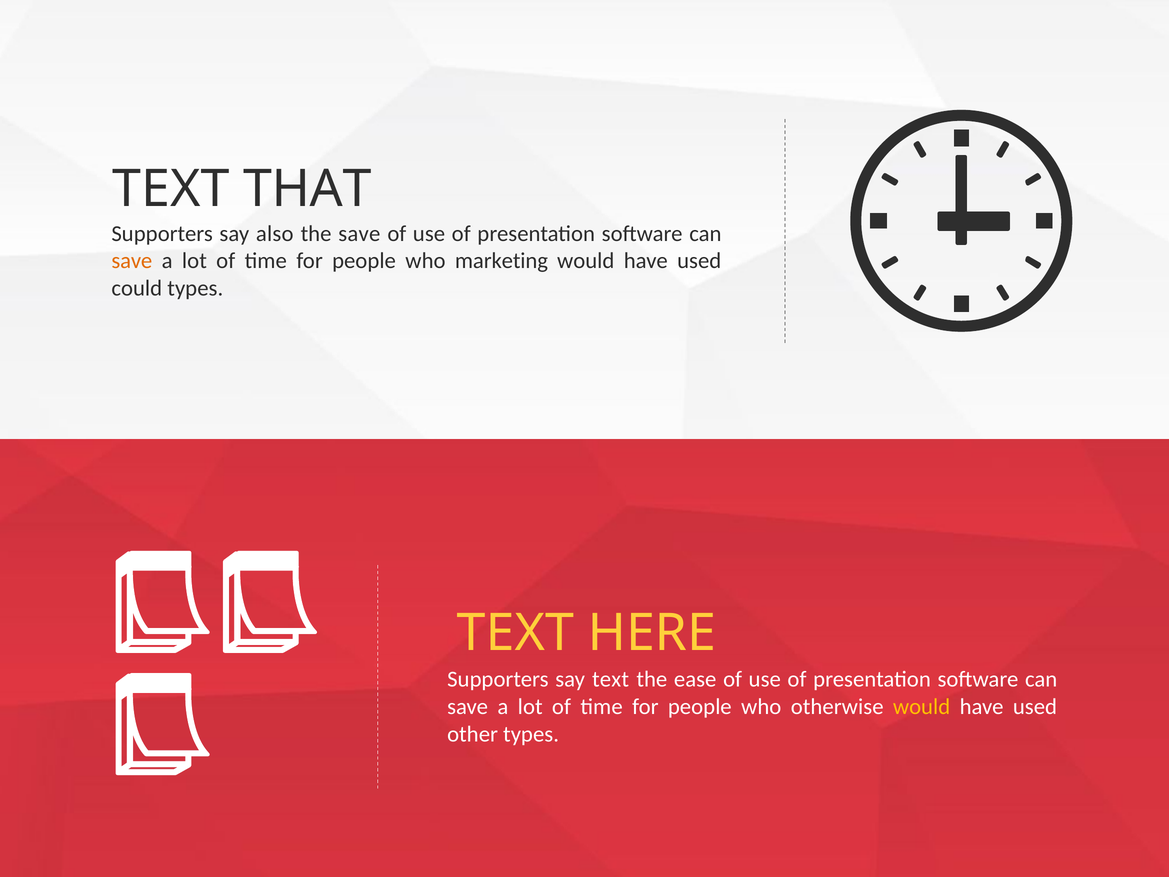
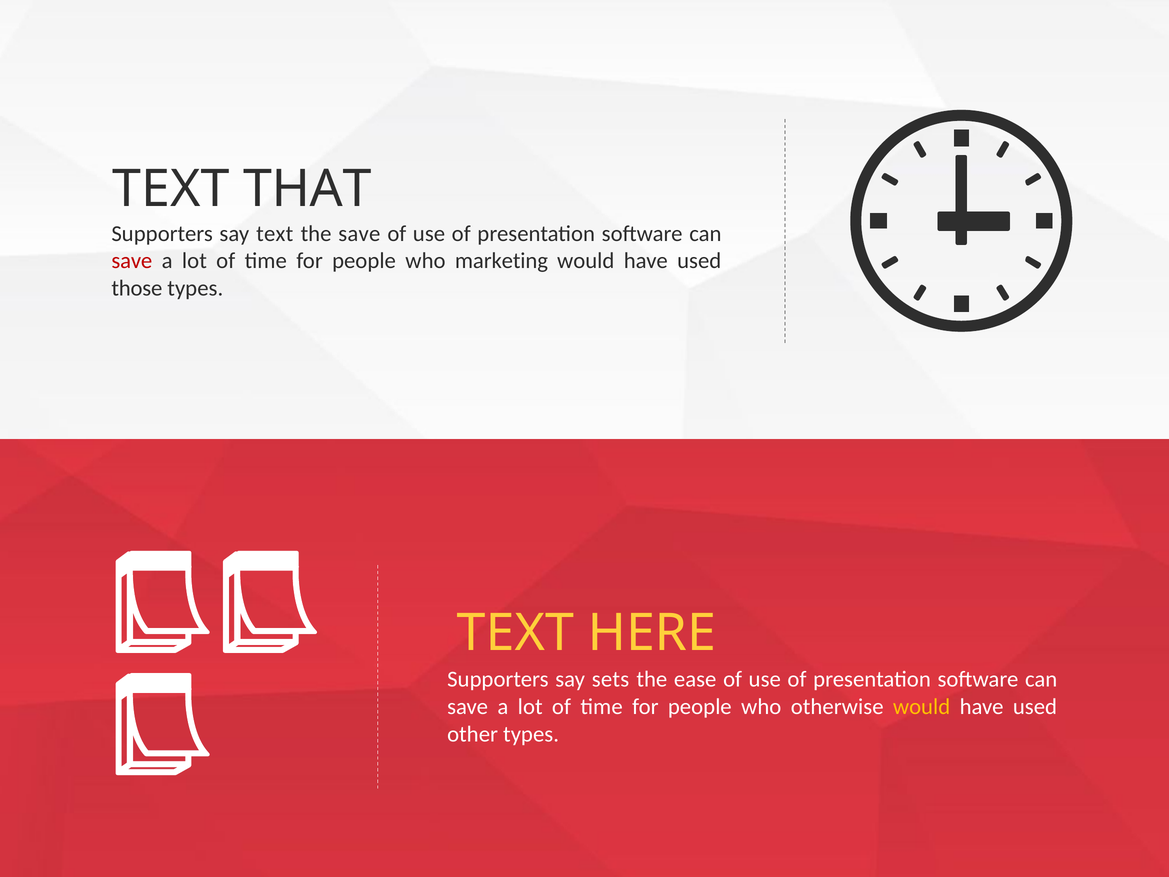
say also: also -> text
save at (132, 261) colour: orange -> red
could: could -> those
say text: text -> sets
